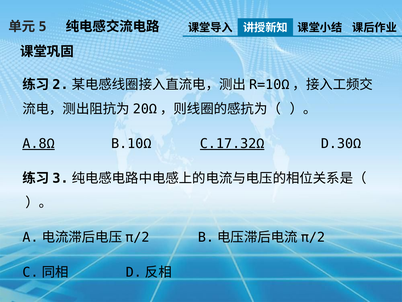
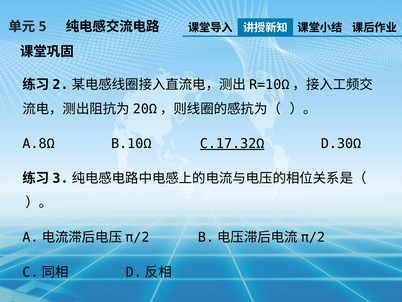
A.8Ω underline: present -> none
